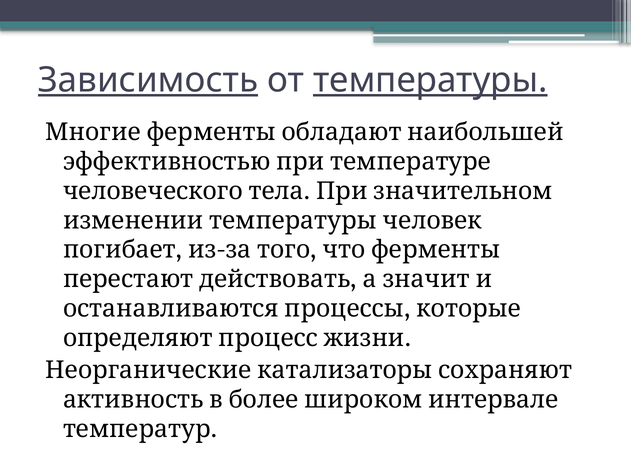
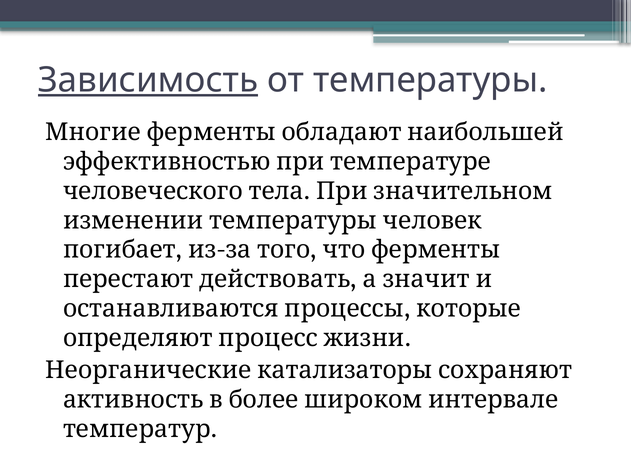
температуры underline: present -> none
